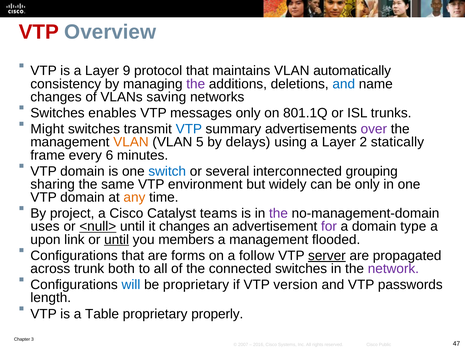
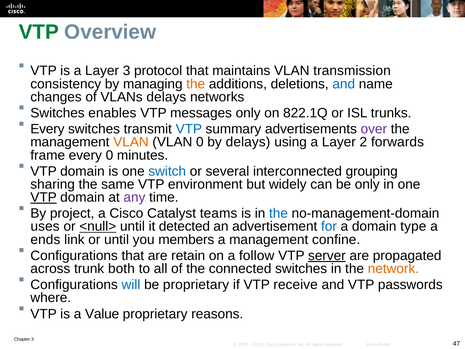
VTP at (39, 32) colour: red -> green
Layer 9: 9 -> 3
automatically: automatically -> transmission
the at (196, 84) colour: purple -> orange
VLANs saving: saving -> delays
801.1Q: 801.1Q -> 822.1Q
Might at (47, 129): Might -> Every
VLAN 5: 5 -> 0
statically: statically -> forwards
every 6: 6 -> 0
VTP at (44, 197) underline: none -> present
any colour: orange -> purple
the at (278, 213) colour: purple -> blue
it changes: changes -> detected
for colour: purple -> blue
upon: upon -> ends
until at (117, 239) underline: present -> none
flooded: flooded -> confine
forms: forms -> retain
network colour: purple -> orange
version: version -> receive
length: length -> where
Table: Table -> Value
properly: properly -> reasons
